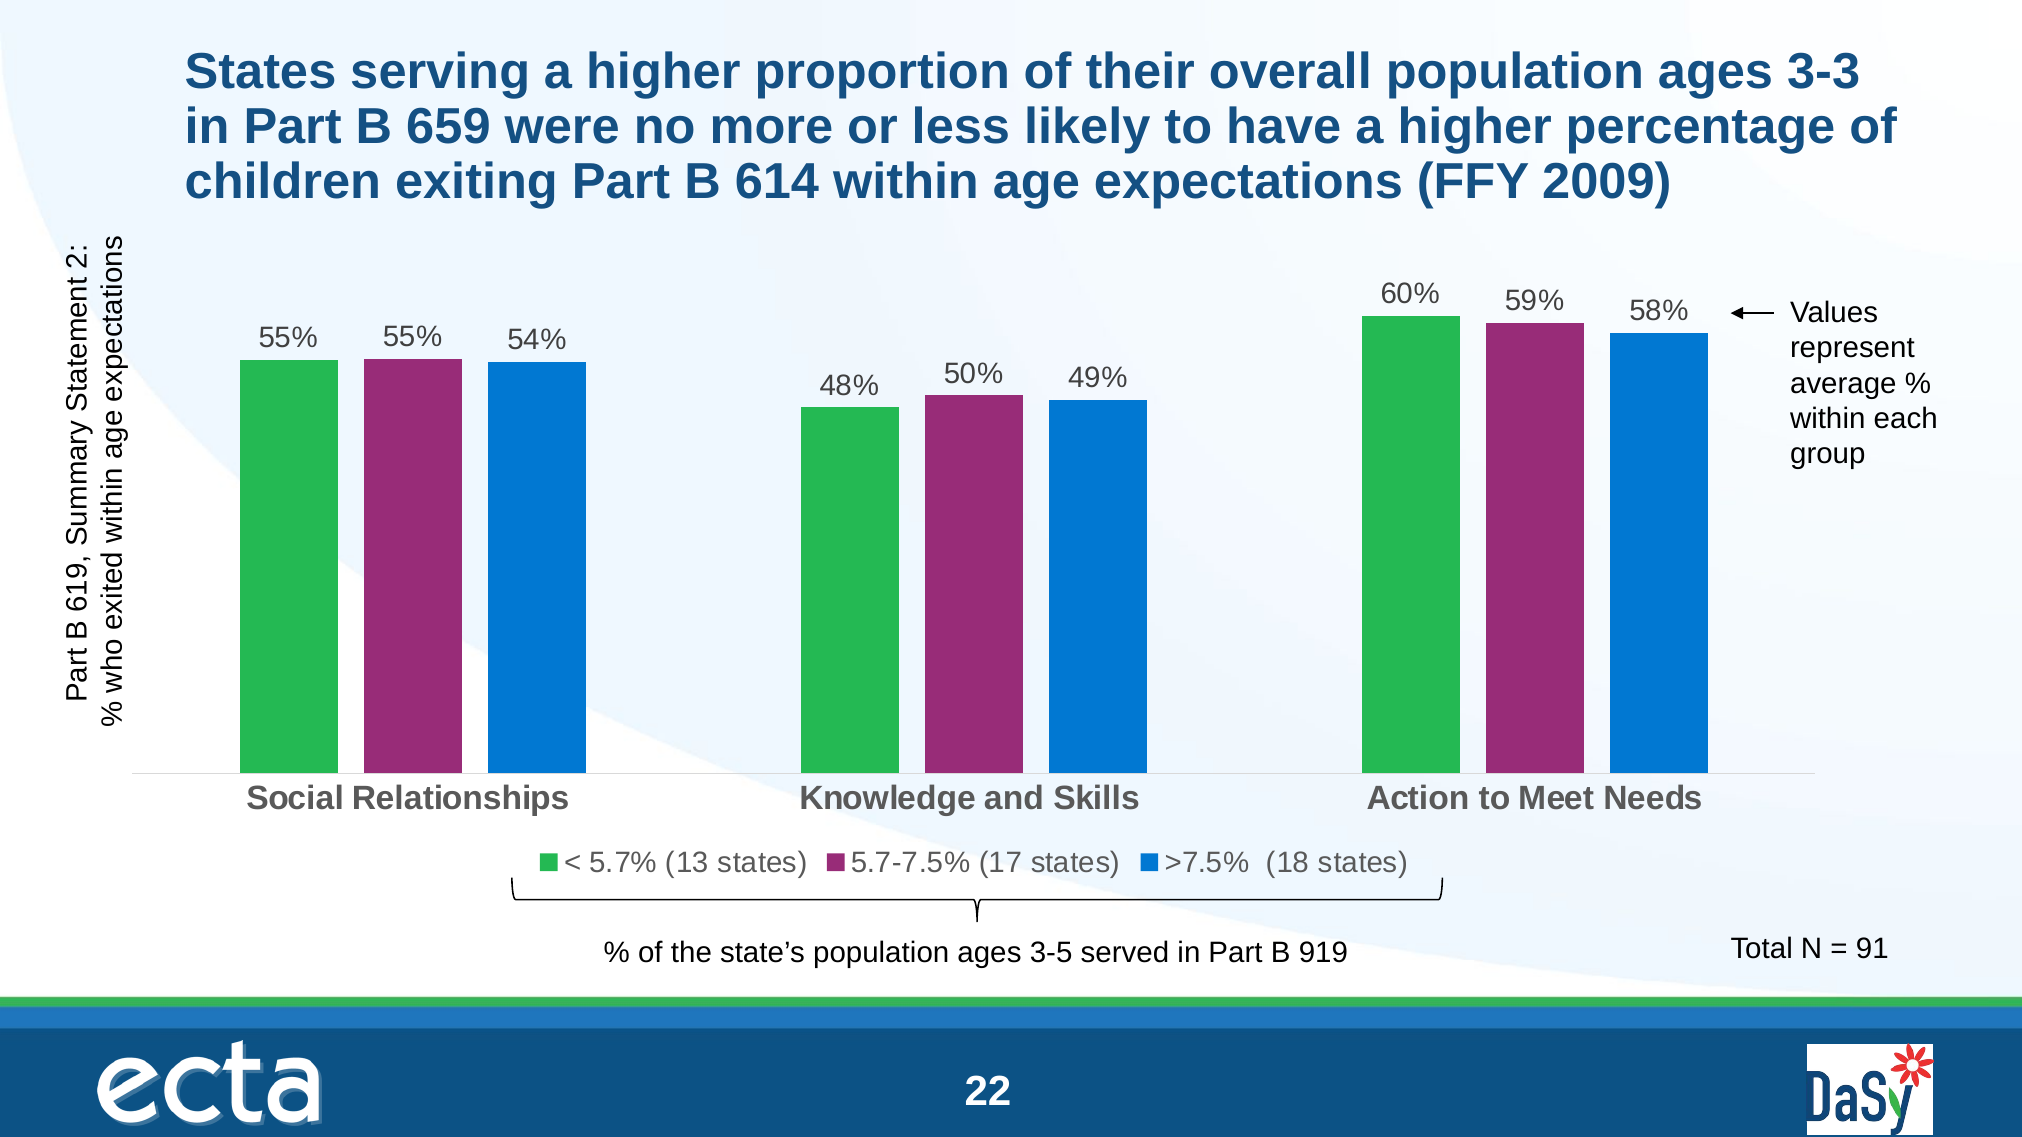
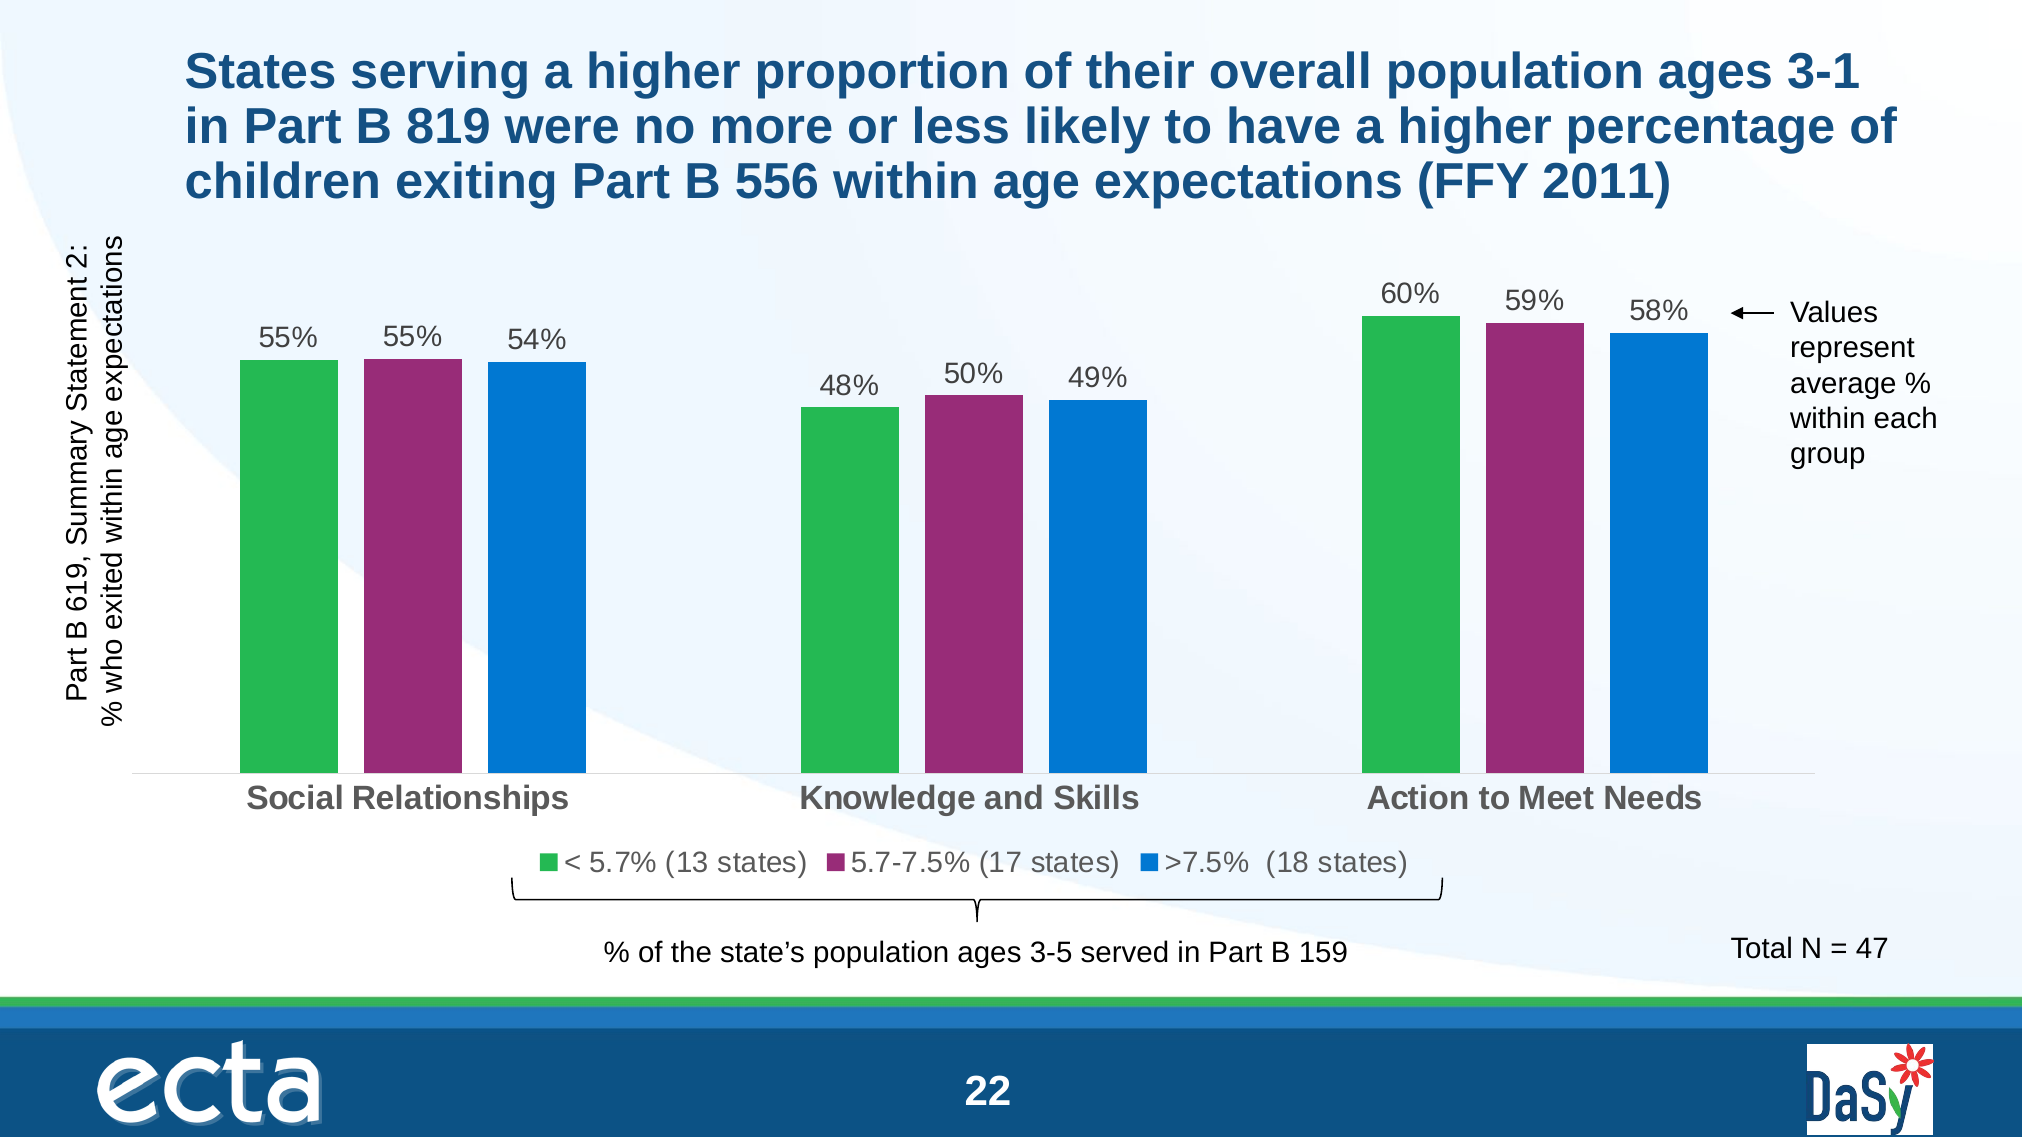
3-3: 3-3 -> 3-1
659: 659 -> 819
614: 614 -> 556
2009: 2009 -> 2011
91: 91 -> 47
919: 919 -> 159
